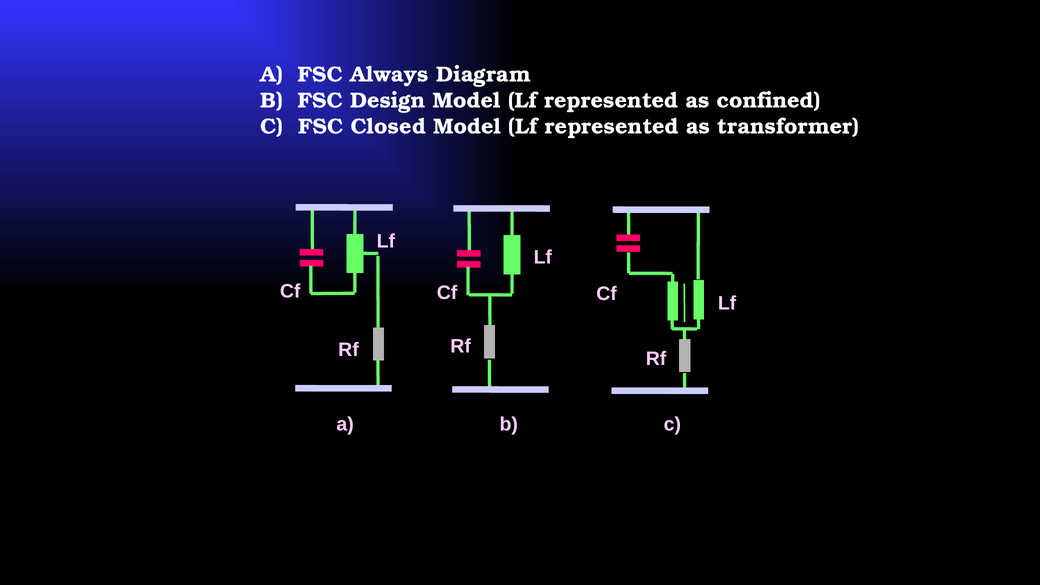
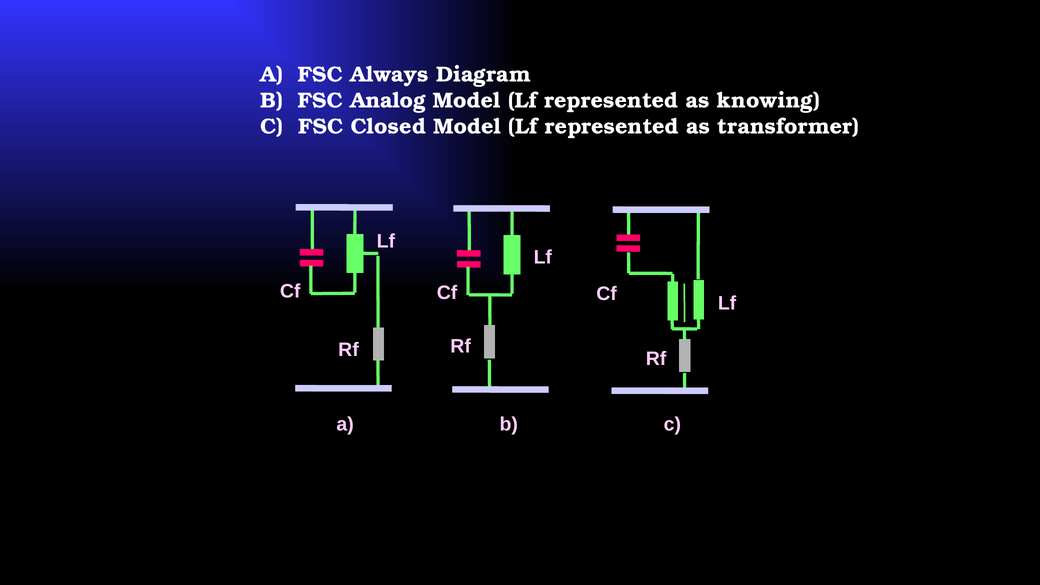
Design: Design -> Analog
confined: confined -> knowing
